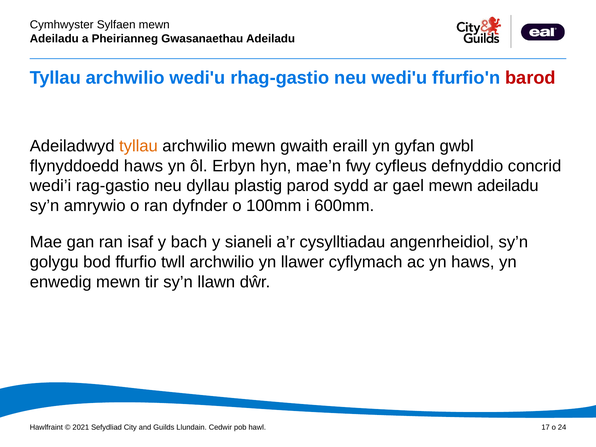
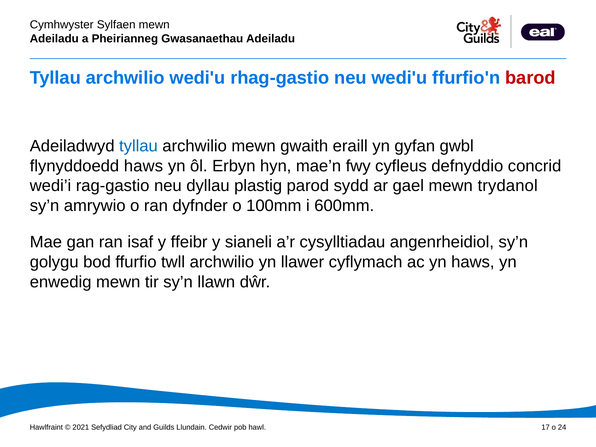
tyllau at (138, 146) colour: orange -> blue
gael mewn adeiladu: adeiladu -> trydanol
bach: bach -> ffeibr
